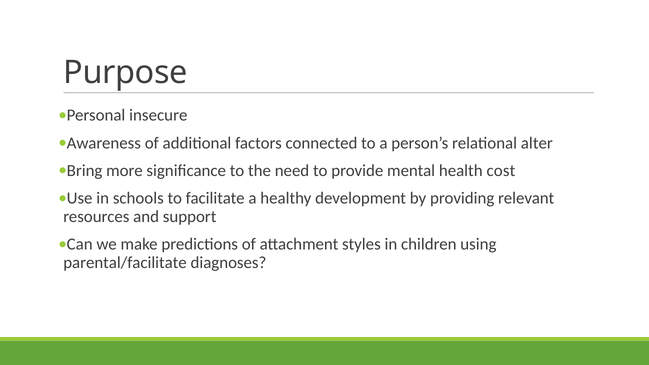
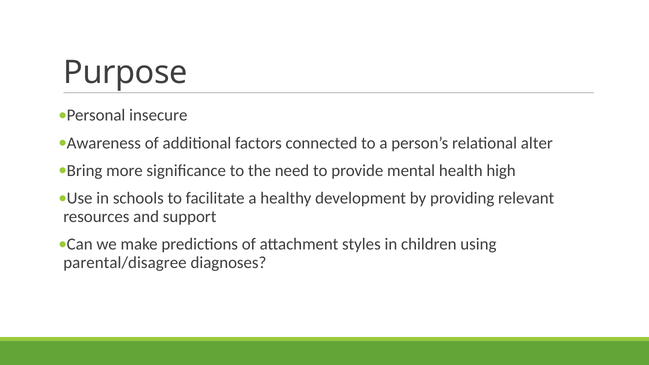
cost: cost -> high
parental/facilitate: parental/facilitate -> parental/disagree
